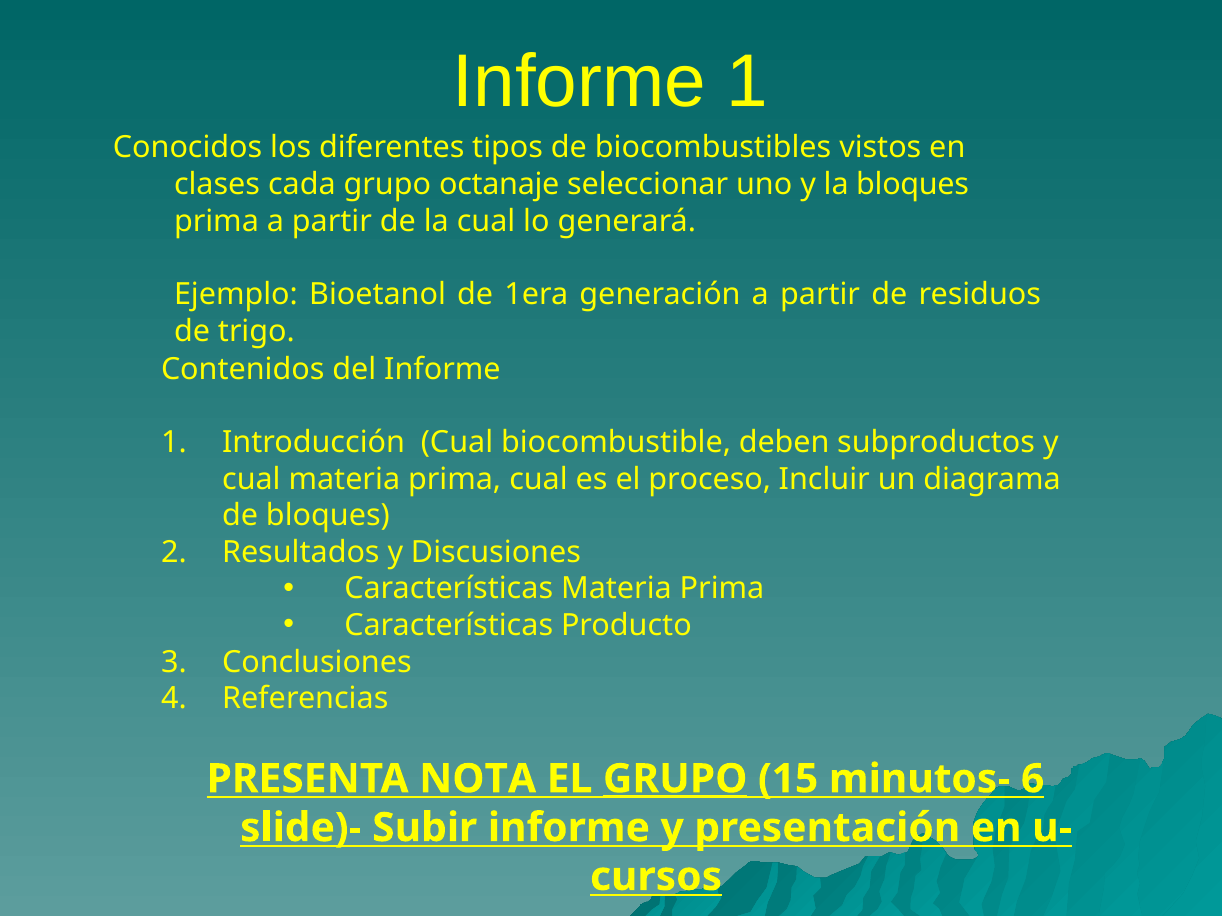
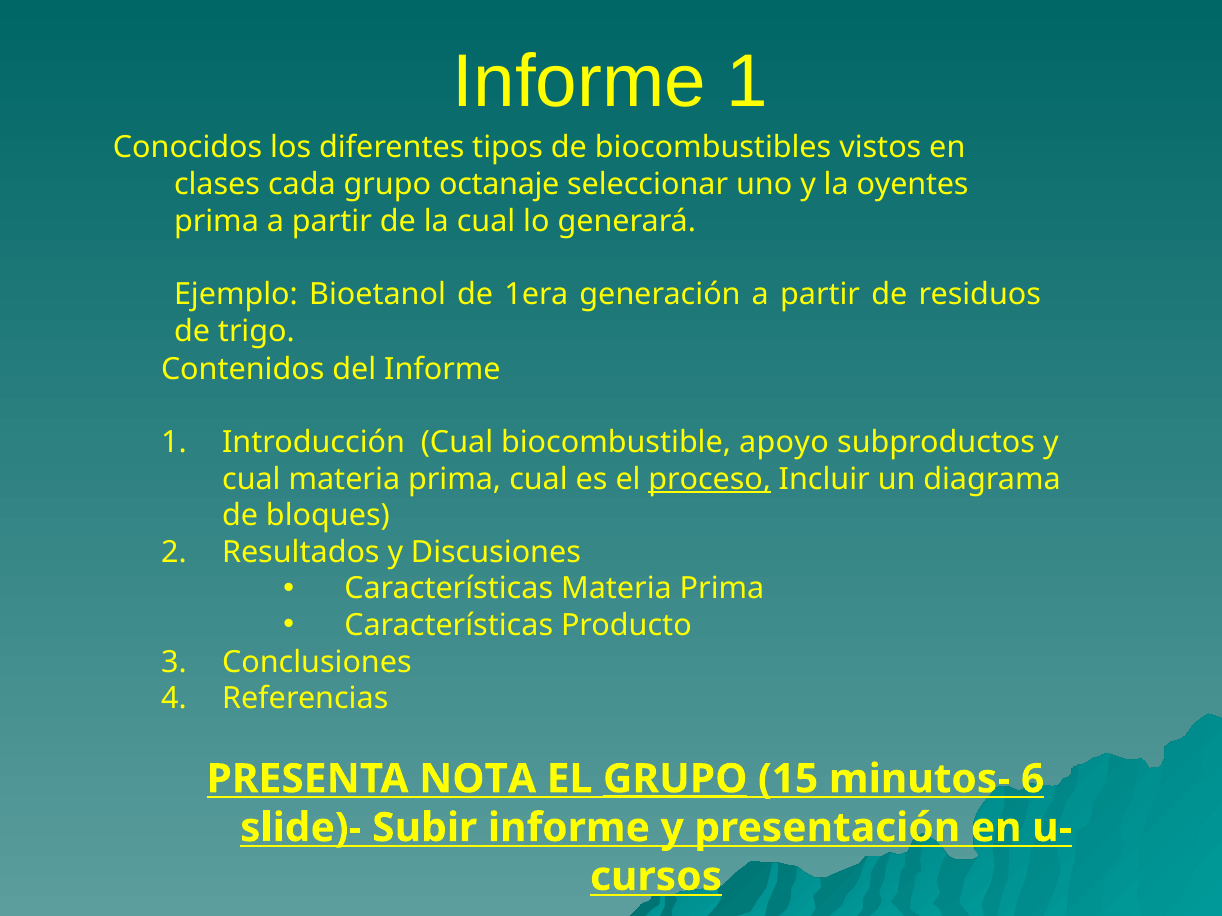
la bloques: bloques -> oyentes
deben: deben -> apoyo
proceso underline: none -> present
